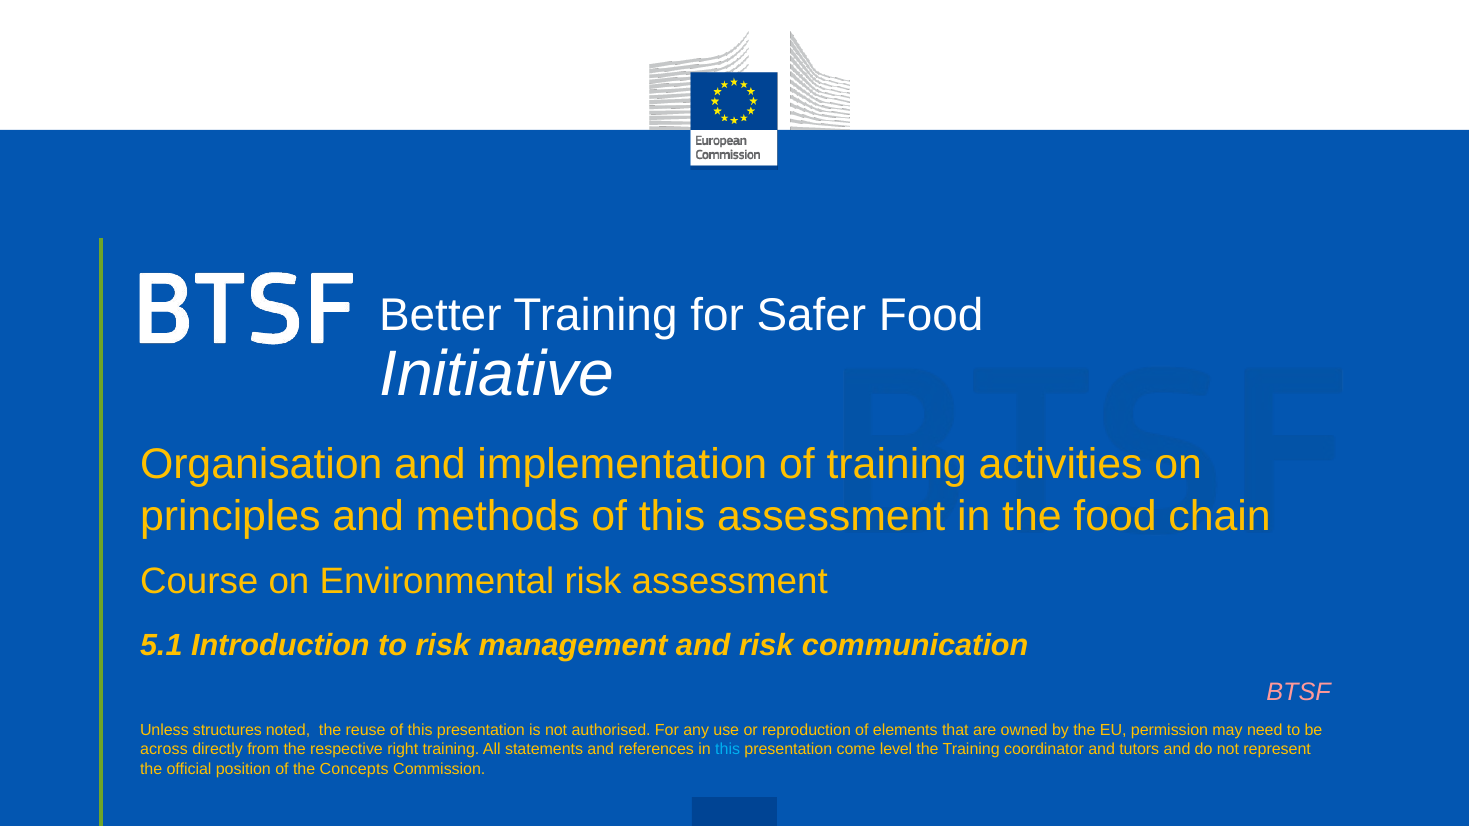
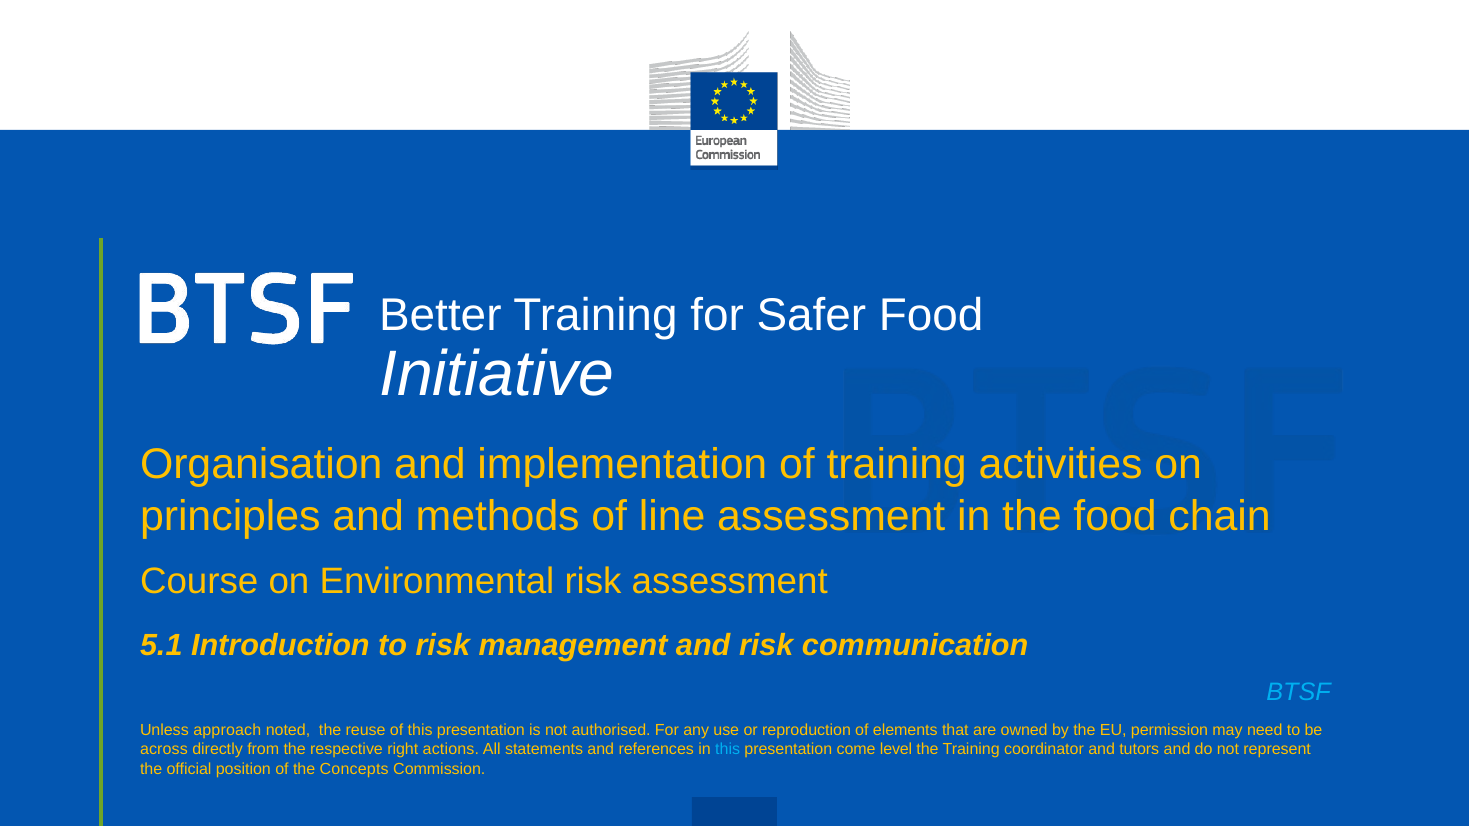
methods of this: this -> line
BTSF colour: pink -> light blue
structures: structures -> approach
right training: training -> actions
